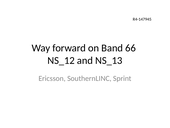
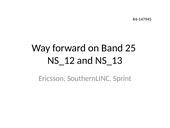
66: 66 -> 25
